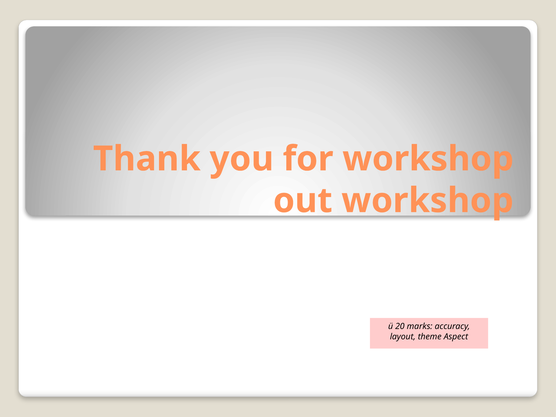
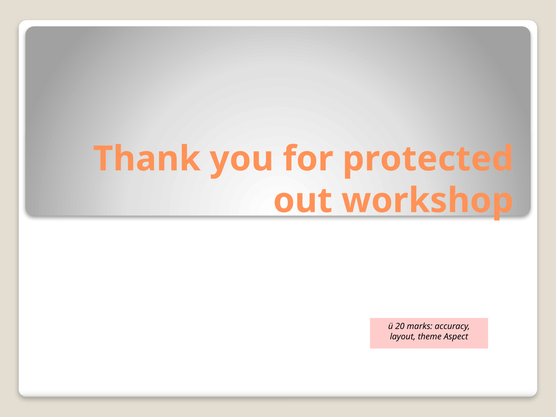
for workshop: workshop -> protected
